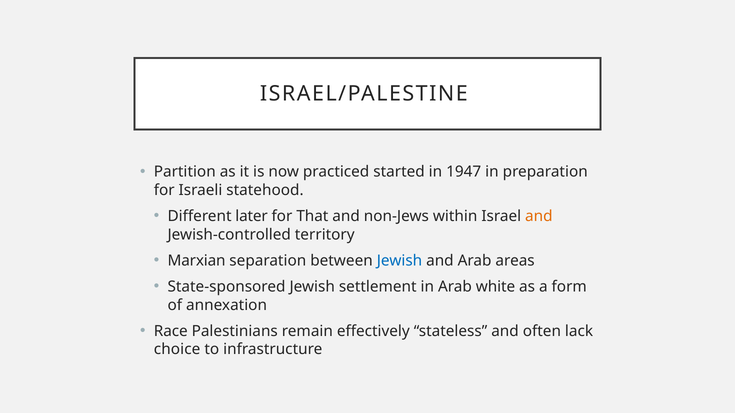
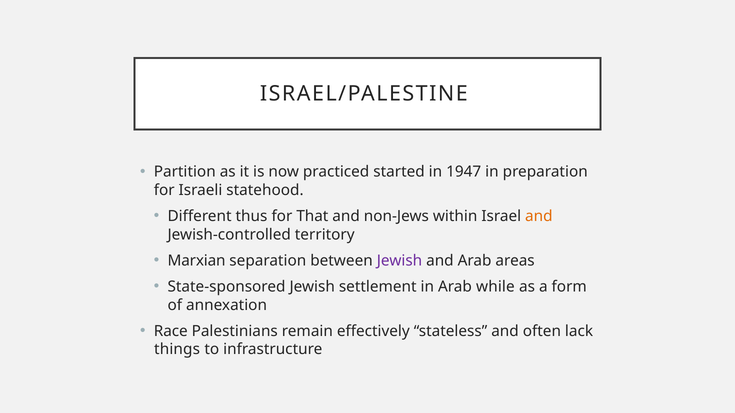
later: later -> thus
Jewish at (399, 261) colour: blue -> purple
white: white -> while
choice: choice -> things
